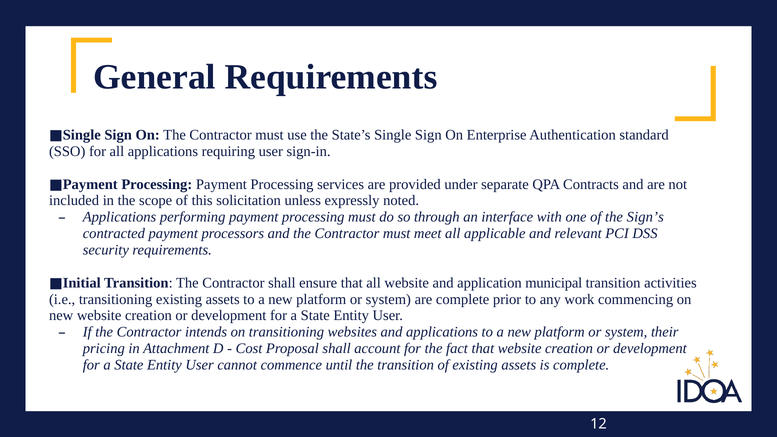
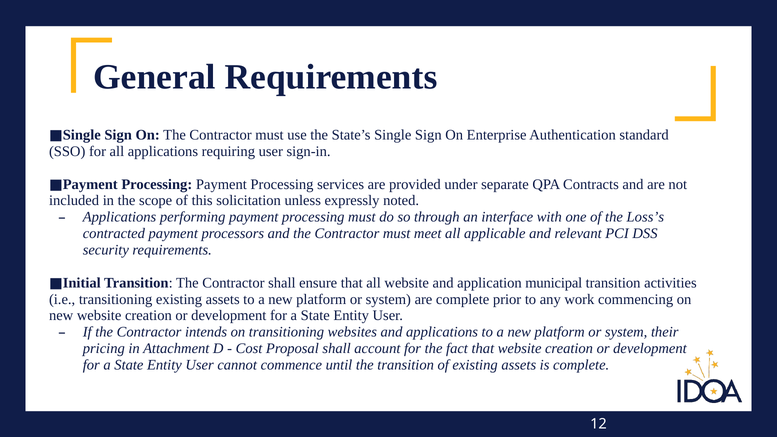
Sign’s: Sign’s -> Loss’s
